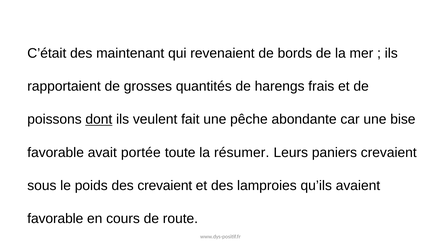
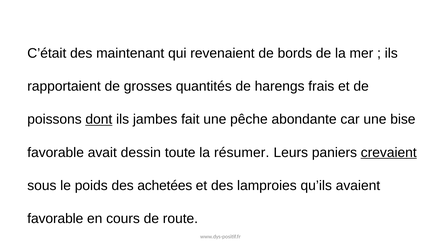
veulent: veulent -> jambes
portée: portée -> dessin
crevaient at (389, 152) underline: none -> present
des crevaient: crevaient -> achetées
